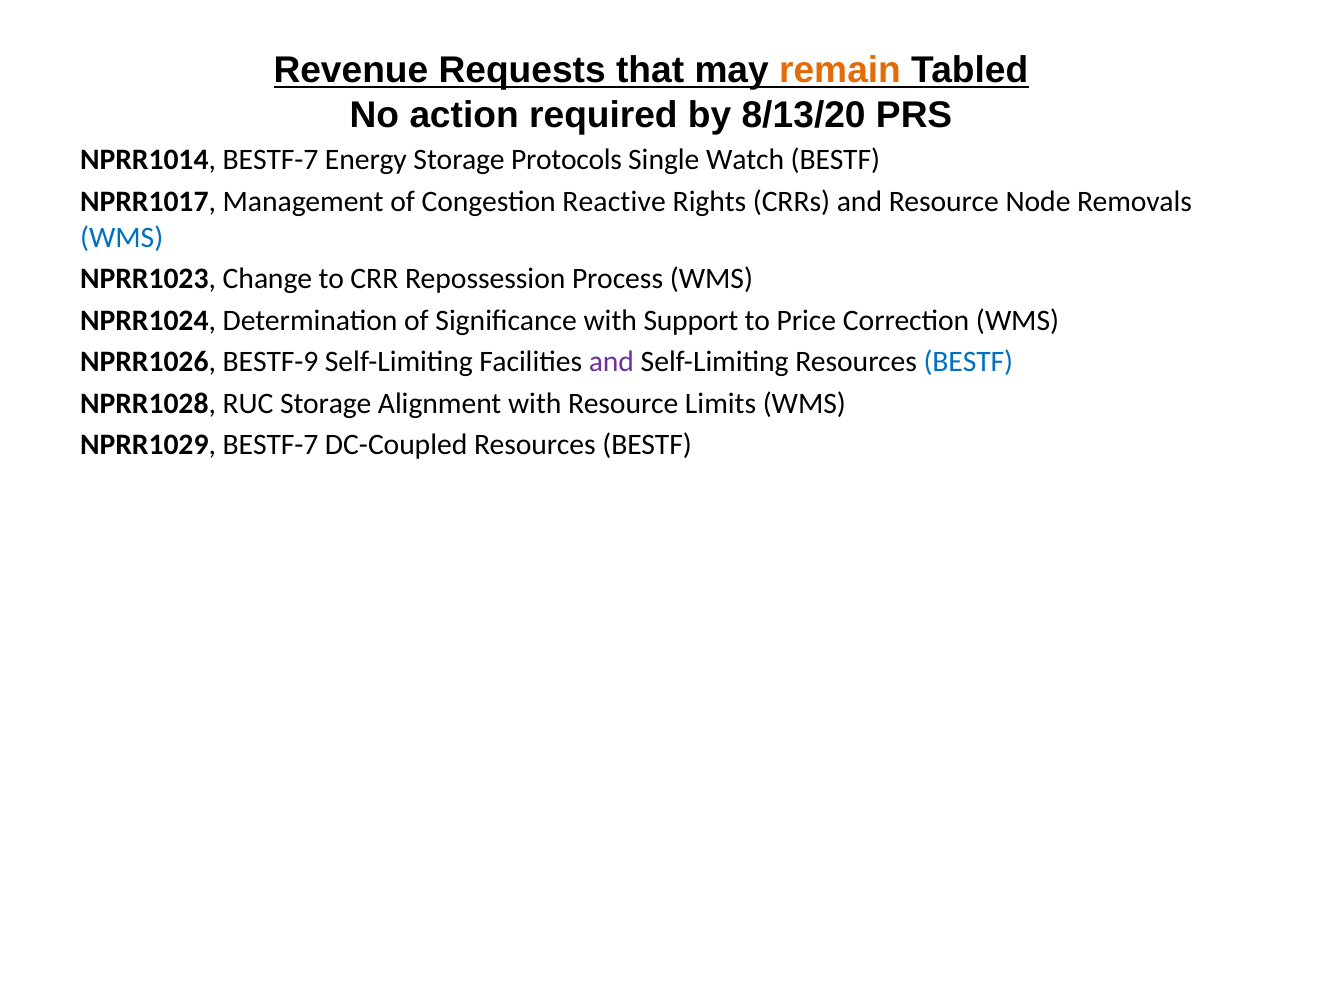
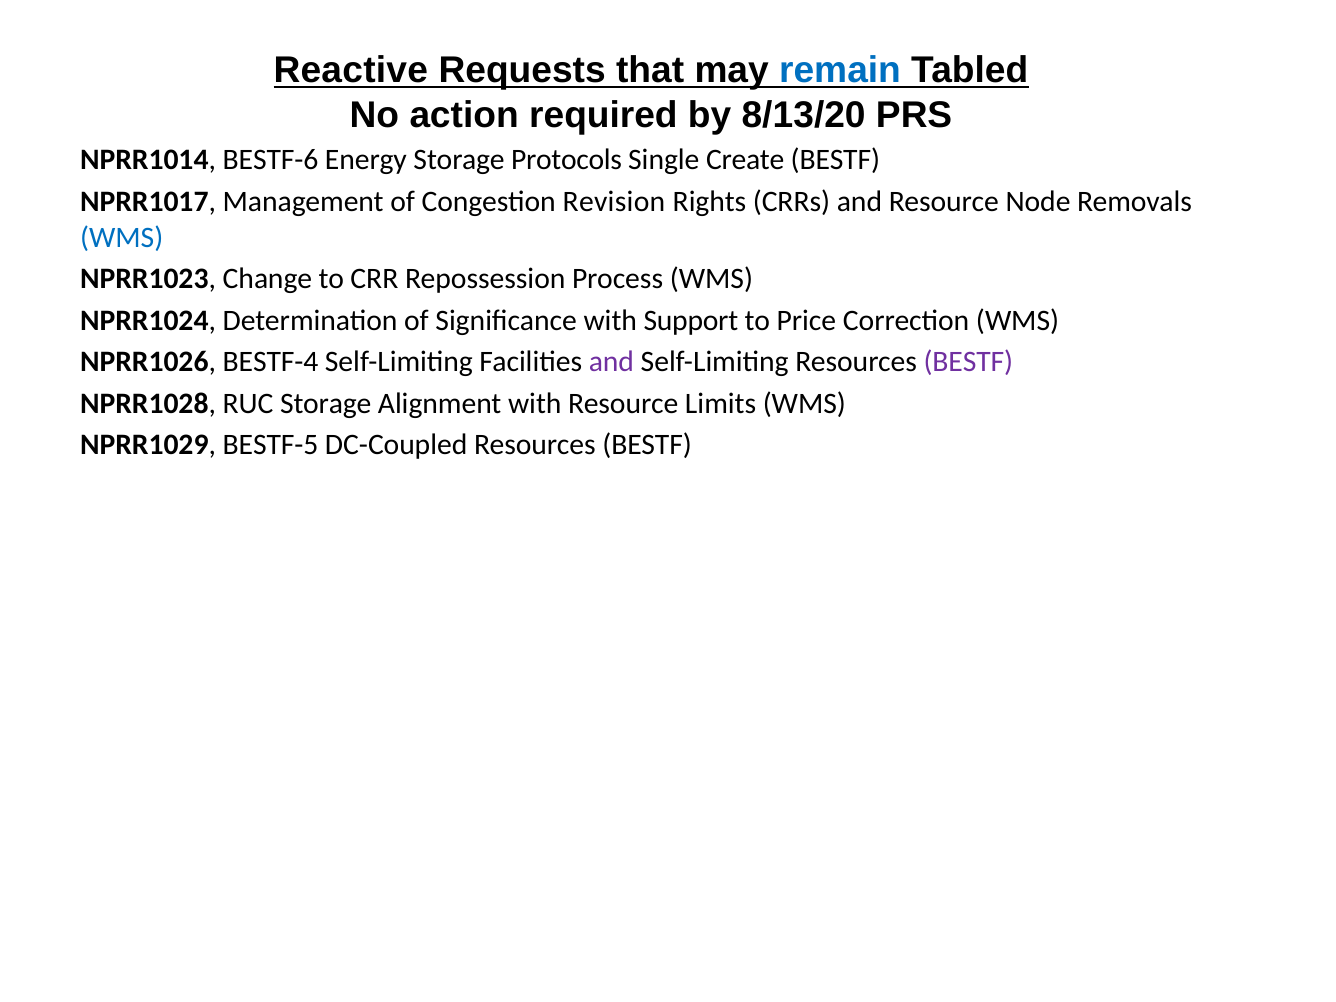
Revenue: Revenue -> Reactive
remain colour: orange -> blue
NPRR1014 BESTF-7: BESTF-7 -> BESTF-6
Watch: Watch -> Create
Reactive: Reactive -> Revision
BESTF-9: BESTF-9 -> BESTF-4
BESTF at (968, 362) colour: blue -> purple
NPRR1029 BESTF-7: BESTF-7 -> BESTF-5
